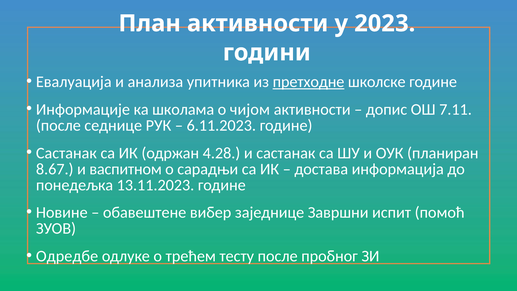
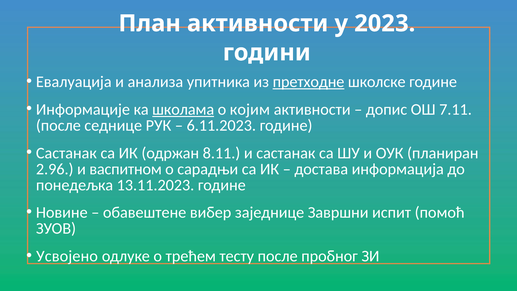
школама underline: none -> present
чијом: чијом -> којим
4.28: 4.28 -> 8.11
8.67: 8.67 -> 2.96
Одредбе: Одредбе -> Усвојено
